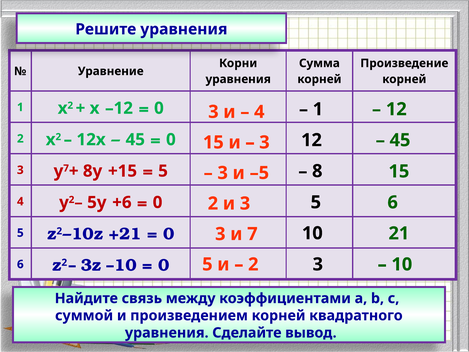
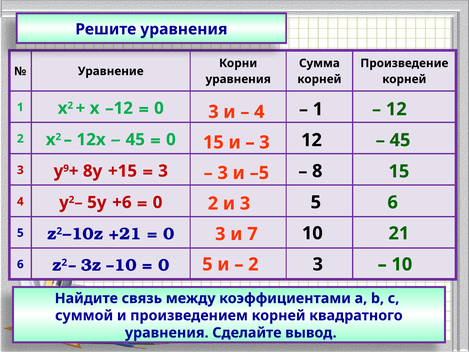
7 at (66, 168): 7 -> 9
5 at (163, 171): 5 -> 3
